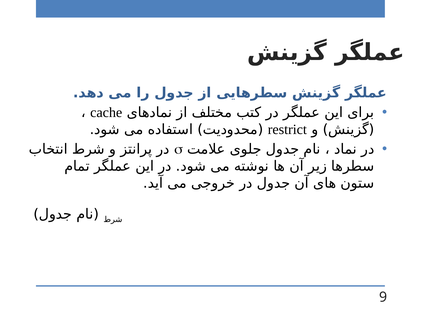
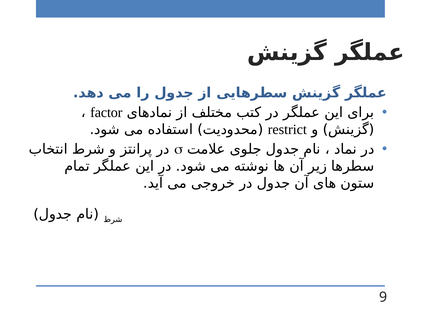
cache: cache -> factor
